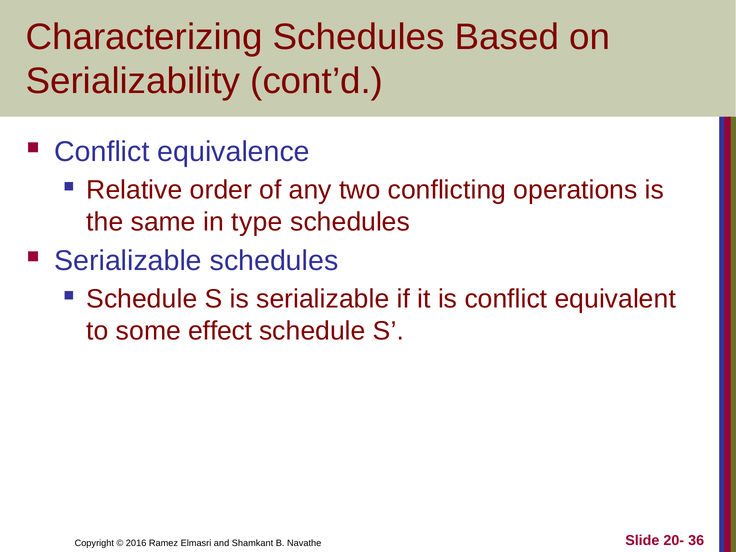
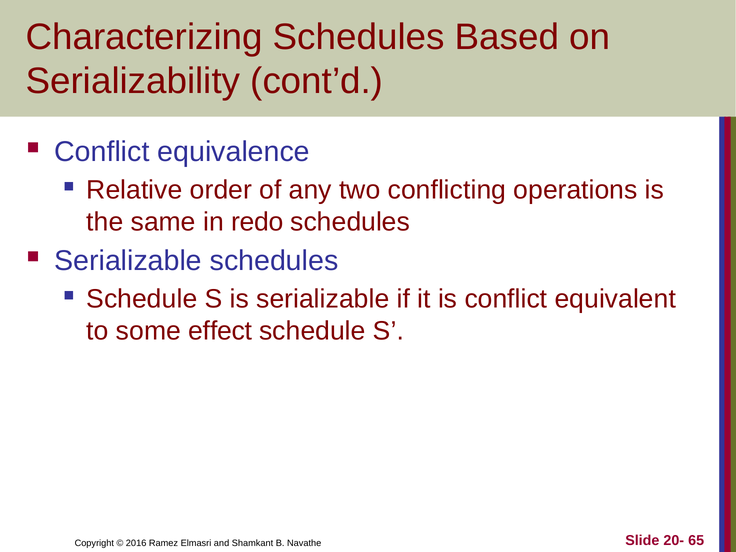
type: type -> redo
36: 36 -> 65
